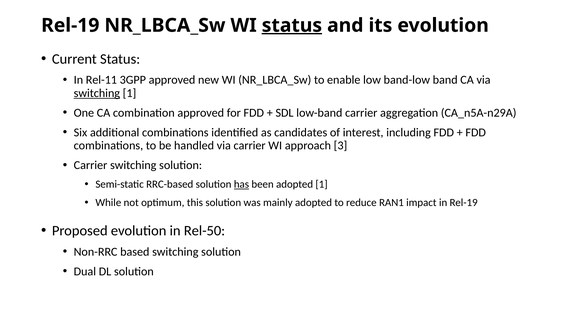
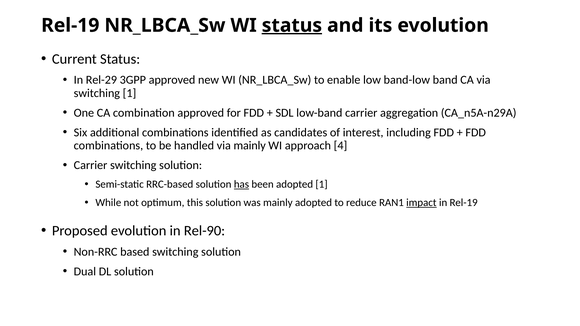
Rel-11: Rel-11 -> Rel-29
switching at (97, 93) underline: present -> none
via carrier: carrier -> mainly
3: 3 -> 4
impact underline: none -> present
Rel-50: Rel-50 -> Rel-90
